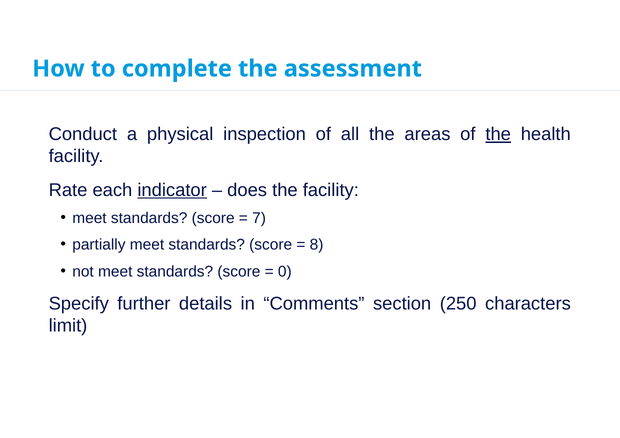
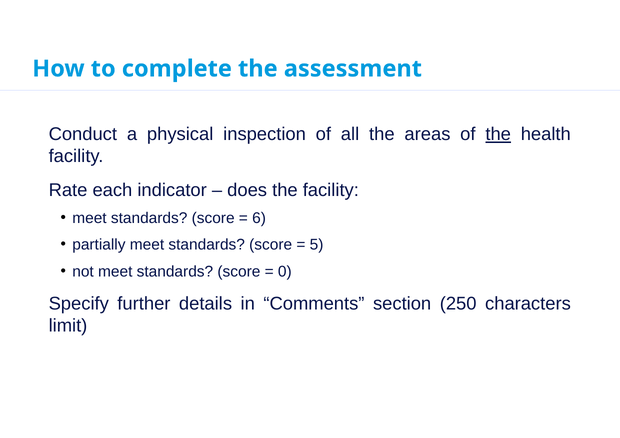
indicator underline: present -> none
7: 7 -> 6
8: 8 -> 5
